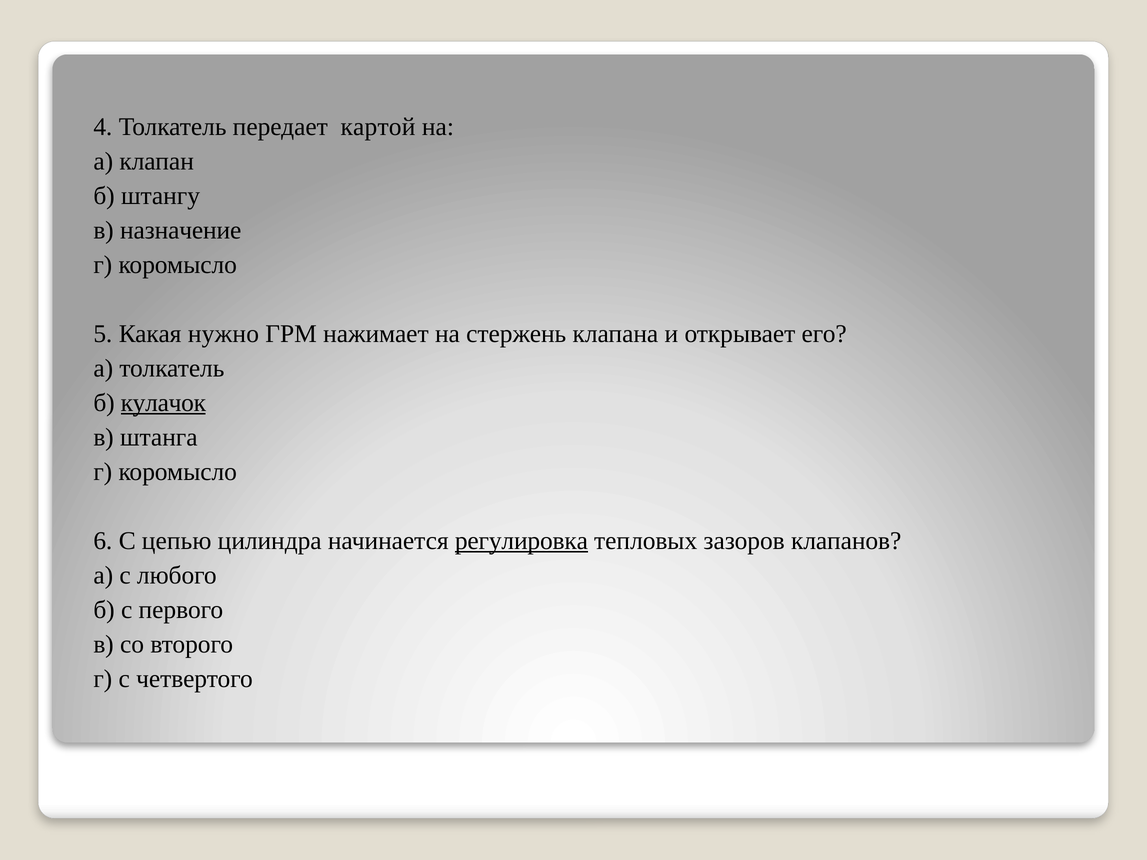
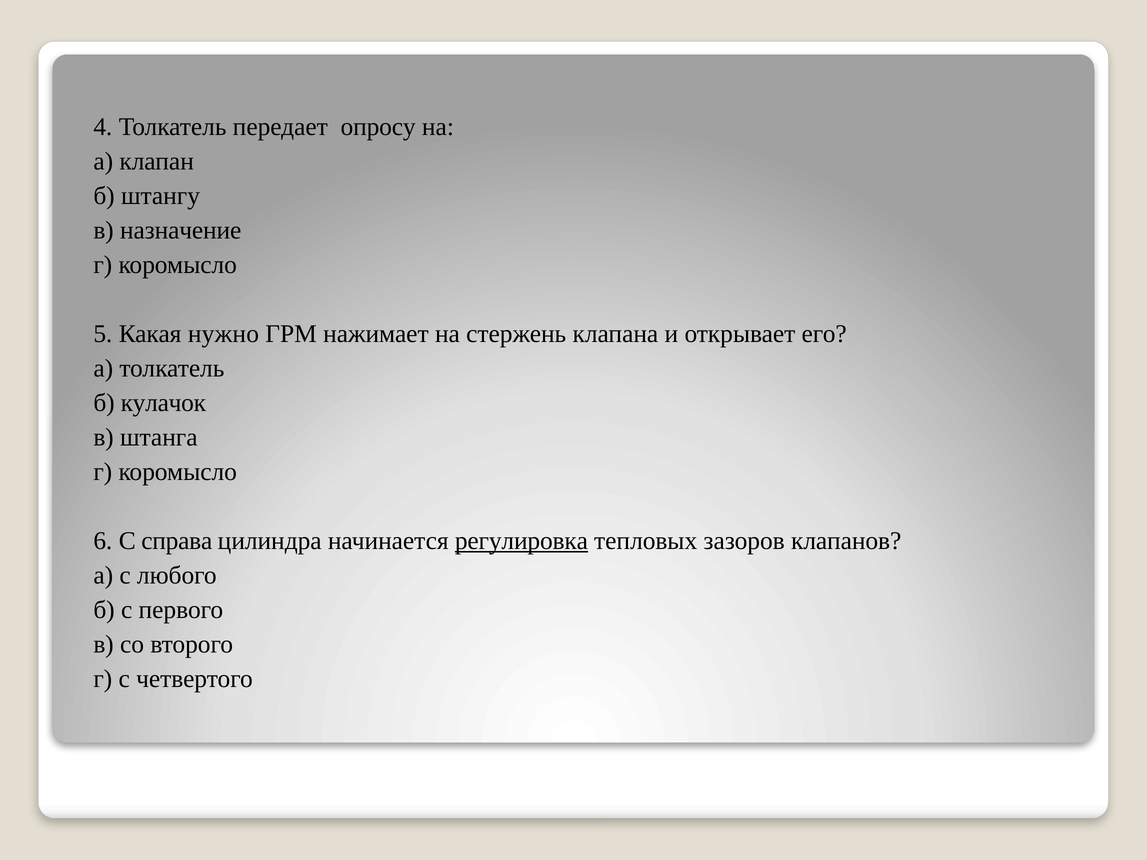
картой: картой -> опросу
кулачок underline: present -> none
цепью: цепью -> справа
